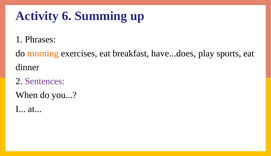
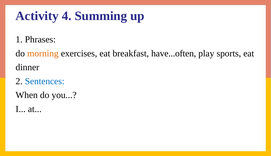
6: 6 -> 4
have...does: have...does -> have...often
Sentences colour: purple -> blue
